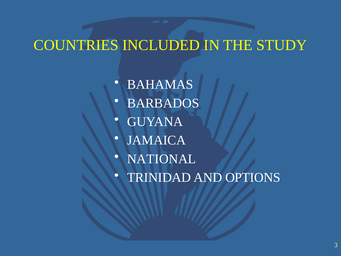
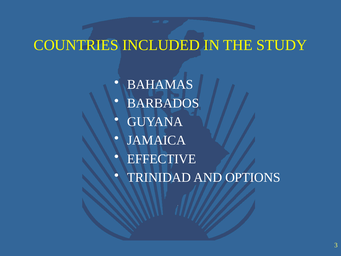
NATIONAL: NATIONAL -> EFFECTIVE
